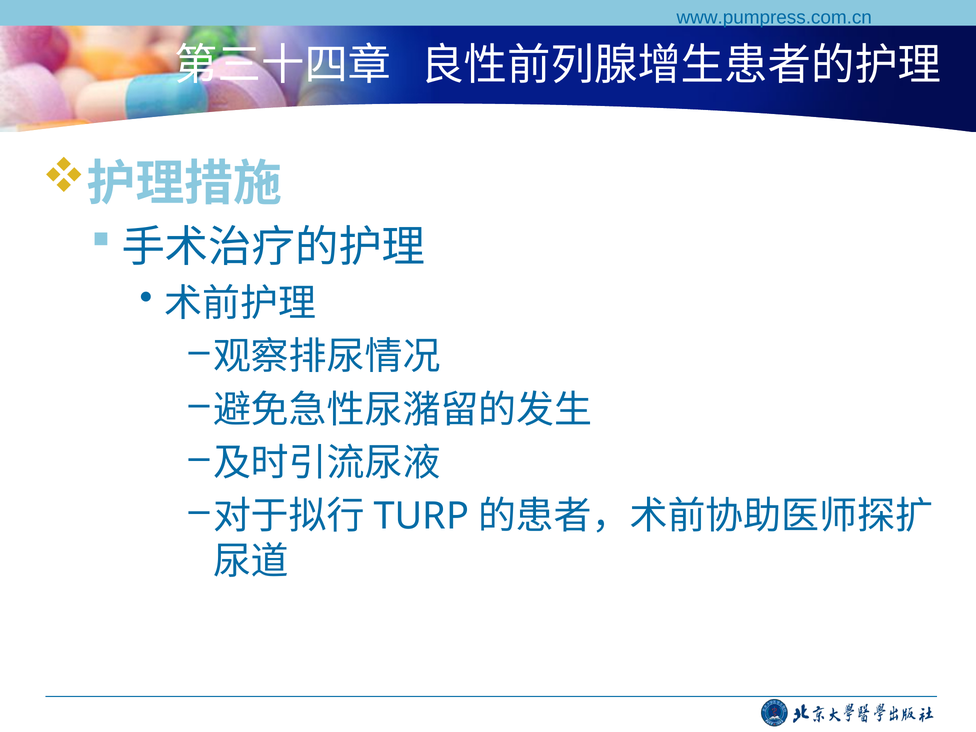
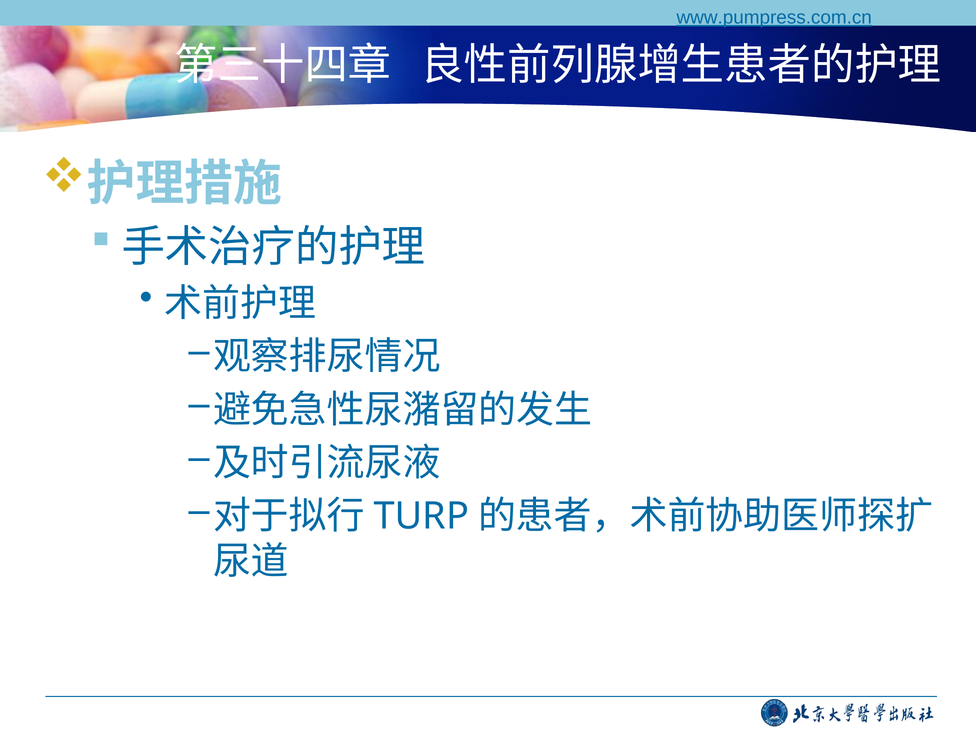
www.pumpress.com.cn underline: none -> present
